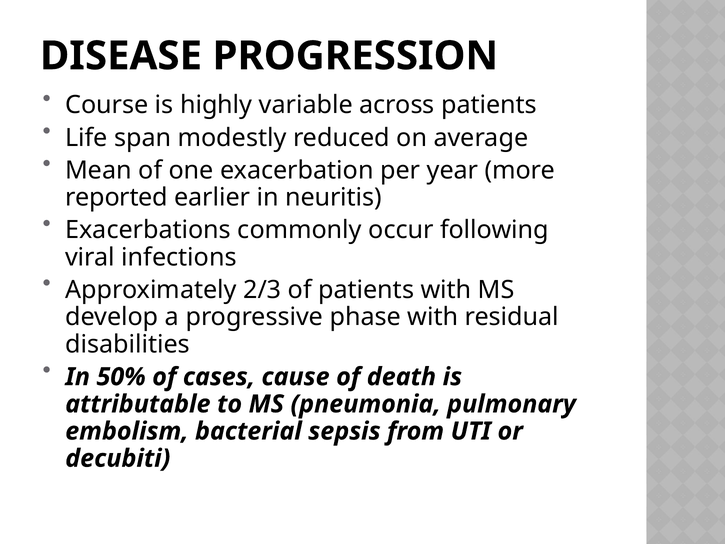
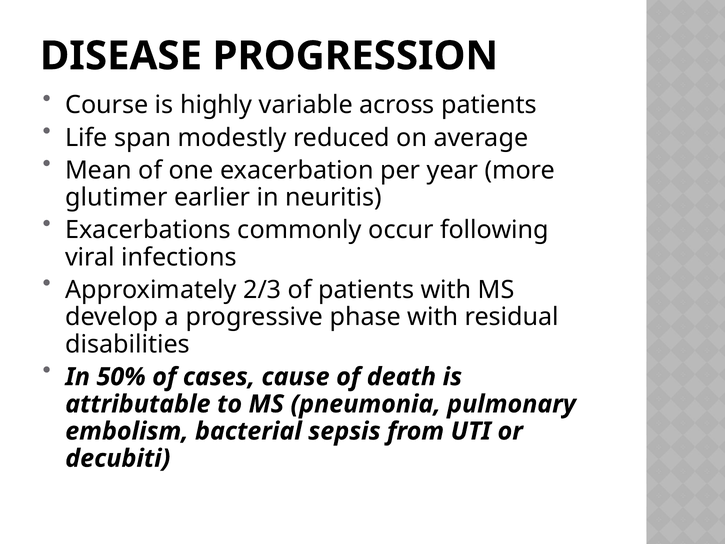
reported: reported -> glutimer
